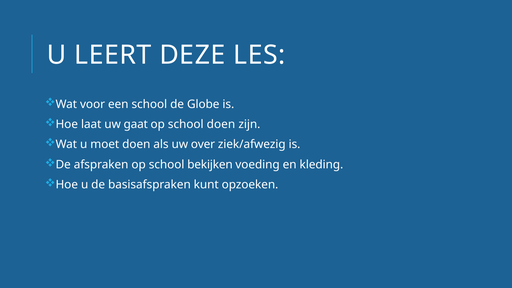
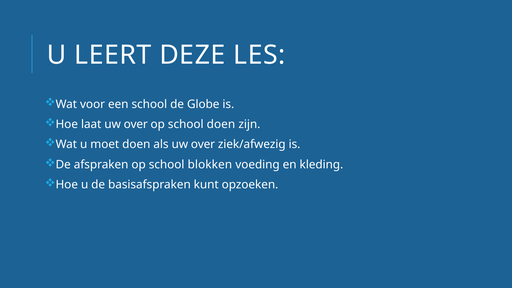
laat uw gaat: gaat -> over
bekijken: bekijken -> blokken
